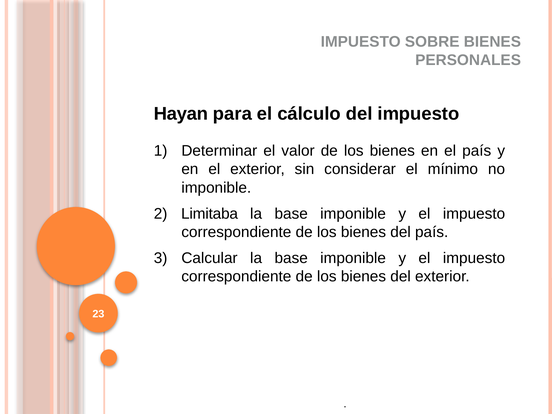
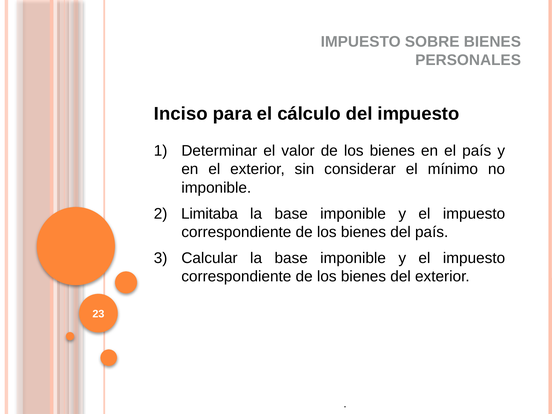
Hayan: Hayan -> Inciso
